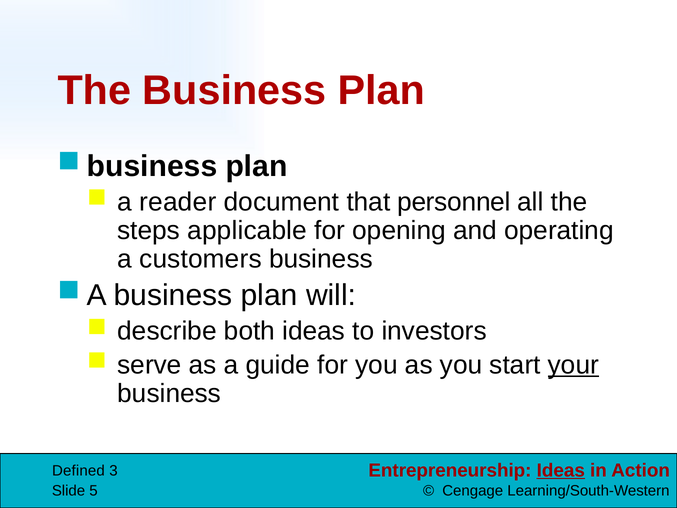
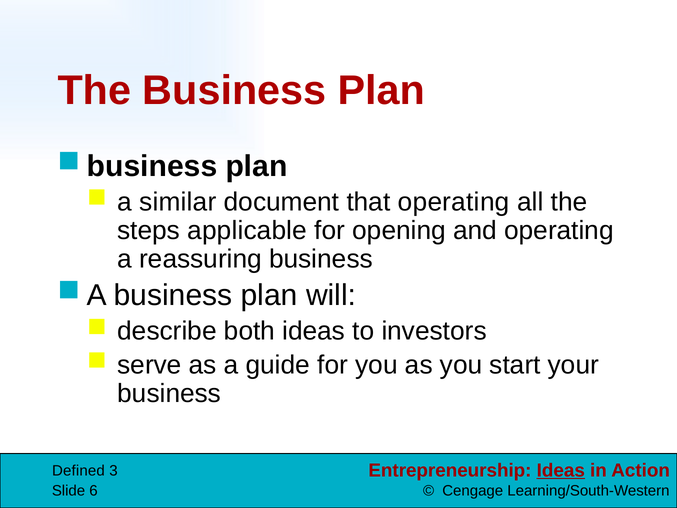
reader: reader -> similar
that personnel: personnel -> operating
customers: customers -> reassuring
your underline: present -> none
5: 5 -> 6
